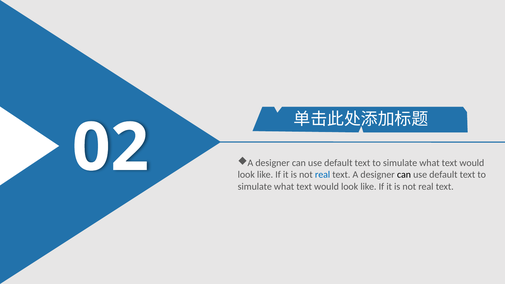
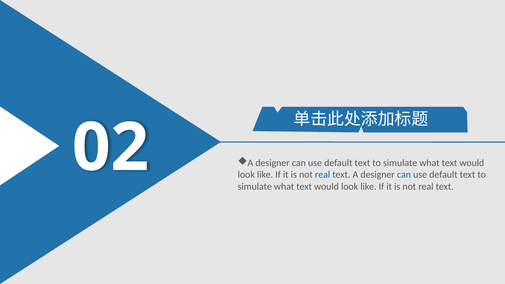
can at (404, 175) colour: black -> blue
